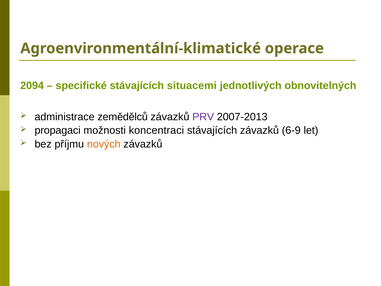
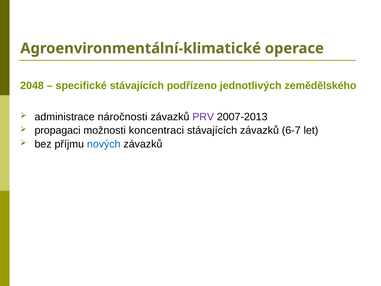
2094: 2094 -> 2048
situacemi: situacemi -> podřízeno
obnovitelných: obnovitelných -> zemědělského
zemědělců: zemědělců -> náročnosti
6-9: 6-9 -> 6-7
nových colour: orange -> blue
